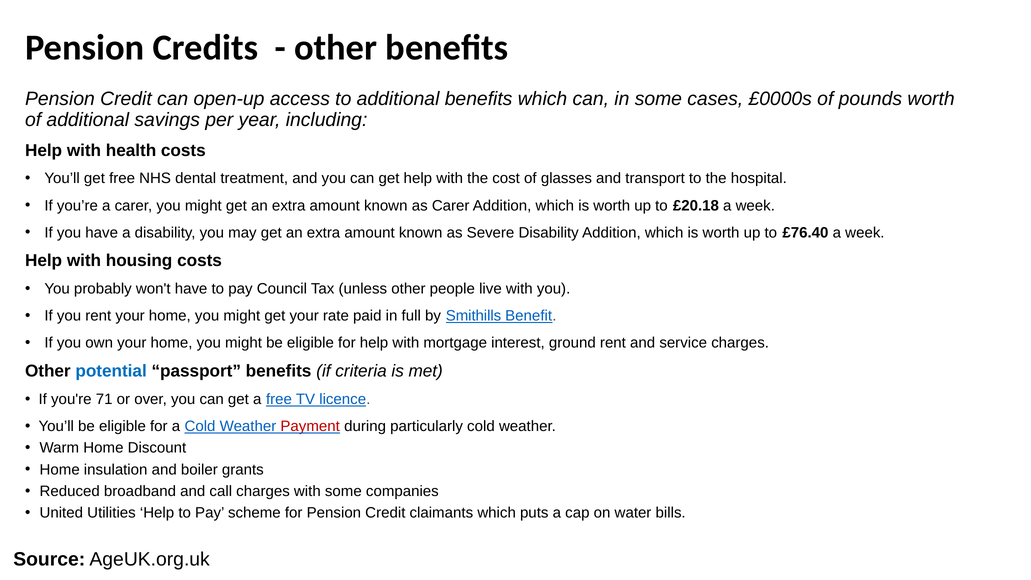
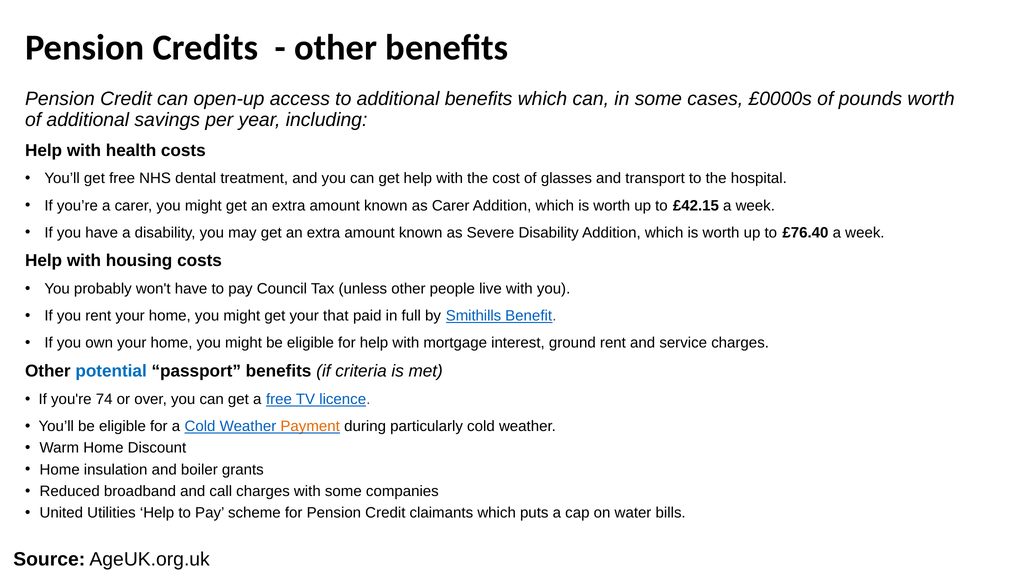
£20.18: £20.18 -> £42.15
rate: rate -> that
71: 71 -> 74
Payment colour: red -> orange
